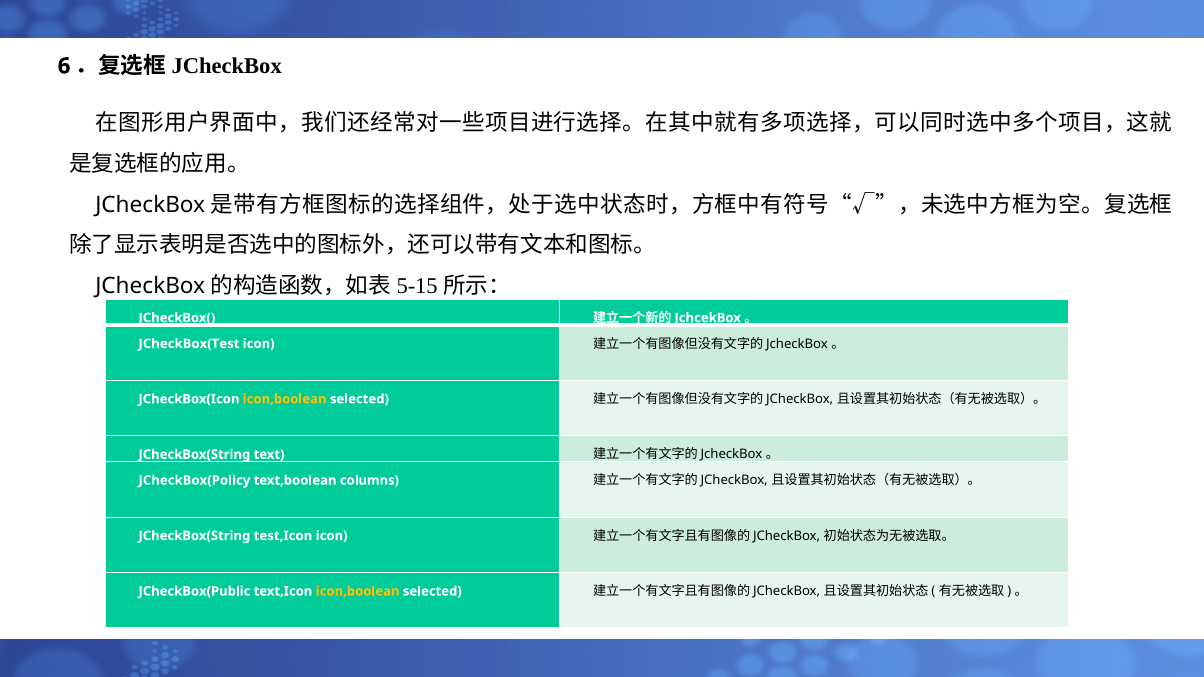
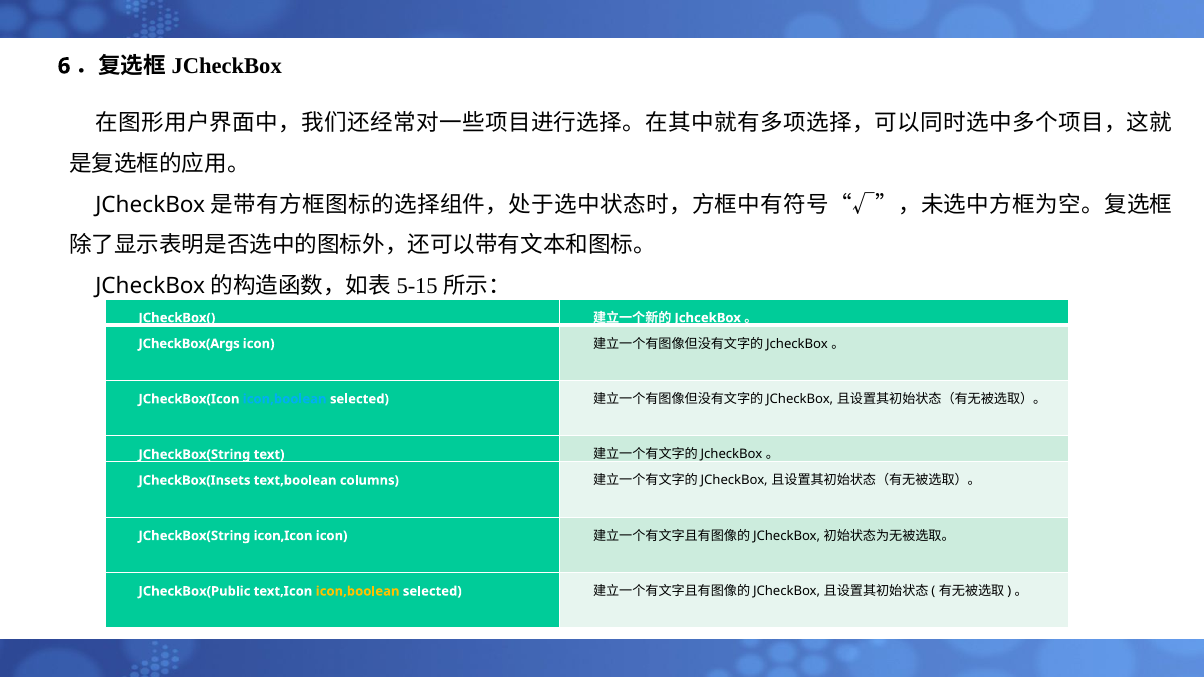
JCheckBox(Test: JCheckBox(Test -> JCheckBox(Args
icon,boolean at (285, 399) colour: yellow -> light blue
JCheckBox(Policy: JCheckBox(Policy -> JCheckBox(Insets
test,Icon: test,Icon -> icon,Icon
